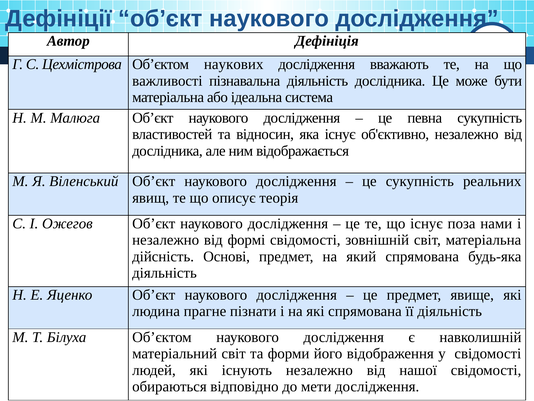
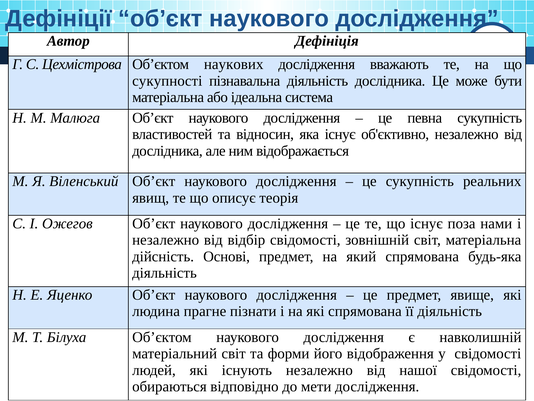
важливості: важливості -> сукупності
формі: формі -> відбір
